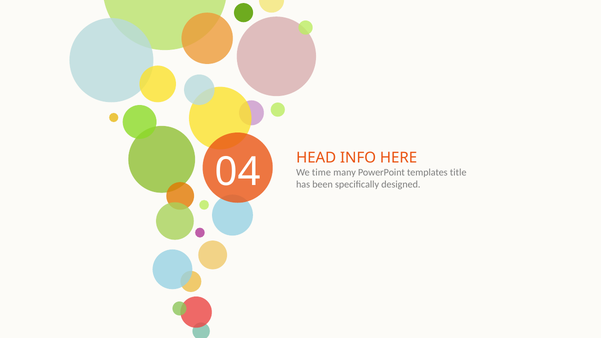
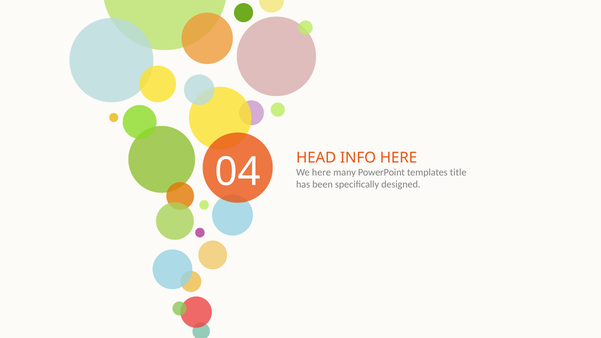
We time: time -> here
